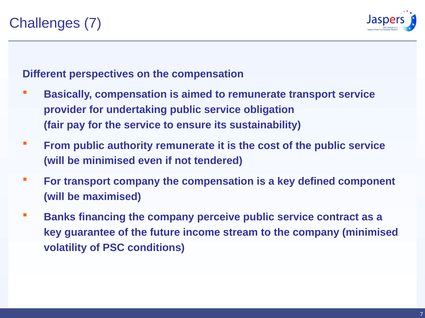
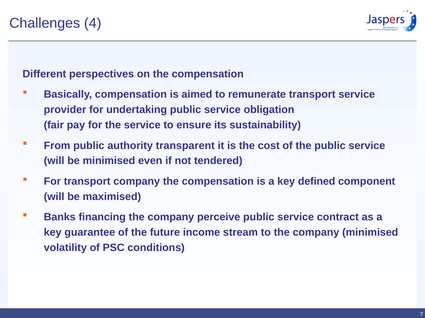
Challenges 7: 7 -> 4
authority remunerate: remunerate -> transparent
